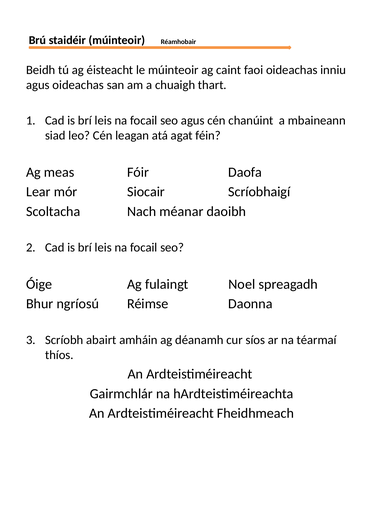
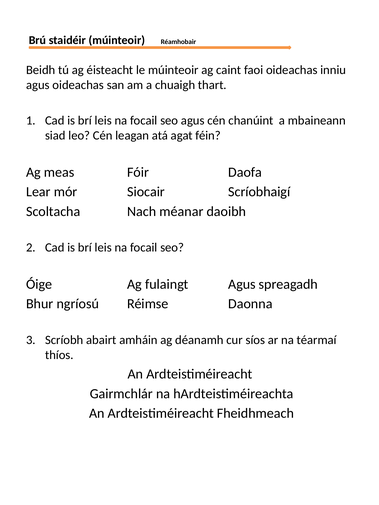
fulaingt Noel: Noel -> Agus
